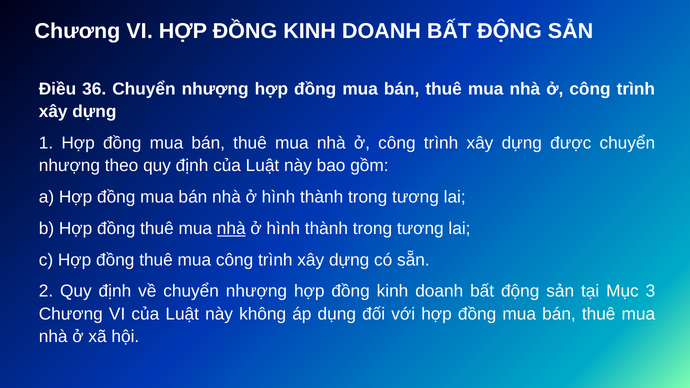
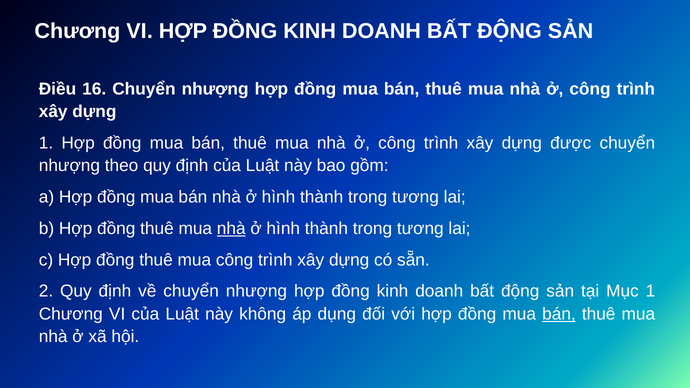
36: 36 -> 16
Mục 3: 3 -> 1
bán at (559, 314) underline: none -> present
